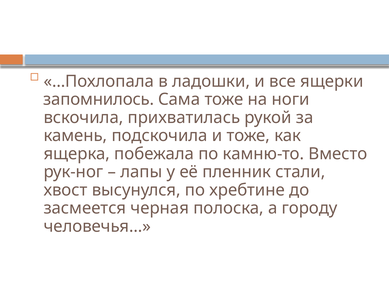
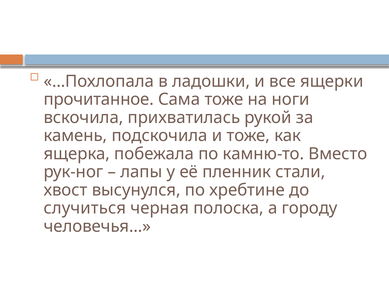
запомнилось: запомнилось -> прочитанное
засмеется: засмеется -> случиться
